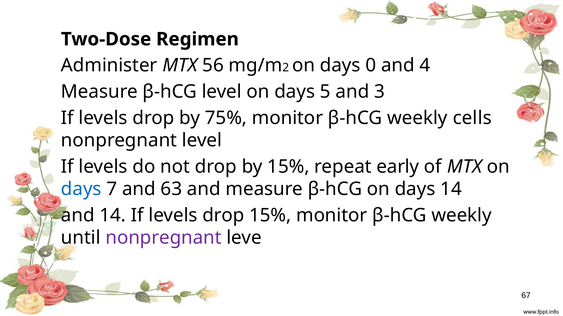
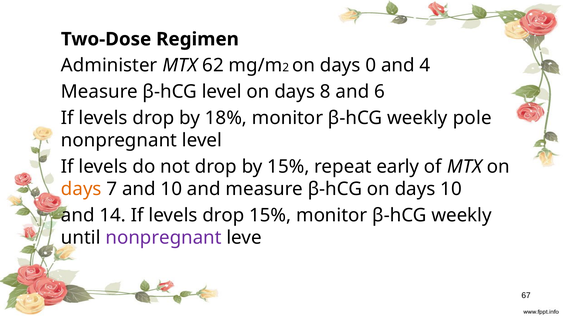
56: 56 -> 62
5: 5 -> 8
3: 3 -> 6
75%: 75% -> 18%
cells: cells -> pole
days at (81, 189) colour: blue -> orange
and 63: 63 -> 10
days 14: 14 -> 10
